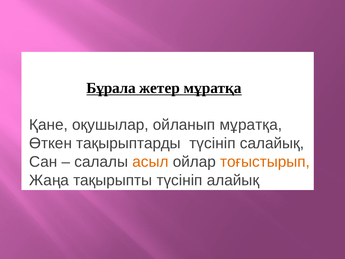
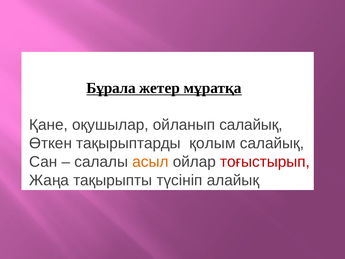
ойланып мұратқа: мұратқа -> салайық
тақырыптарды түсініп: түсініп -> қолым
тоғыстырып colour: orange -> red
